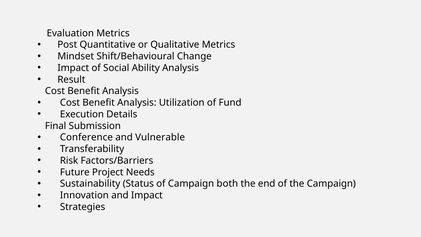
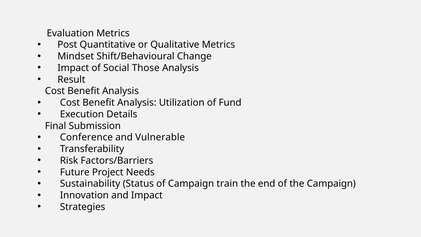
Ability: Ability -> Those
both: both -> train
